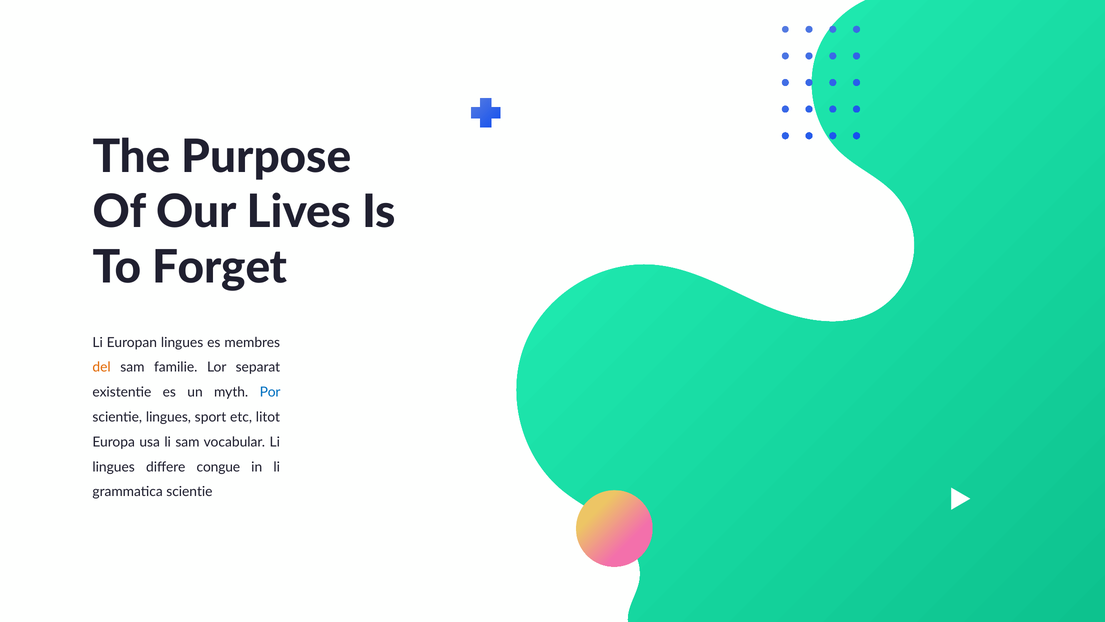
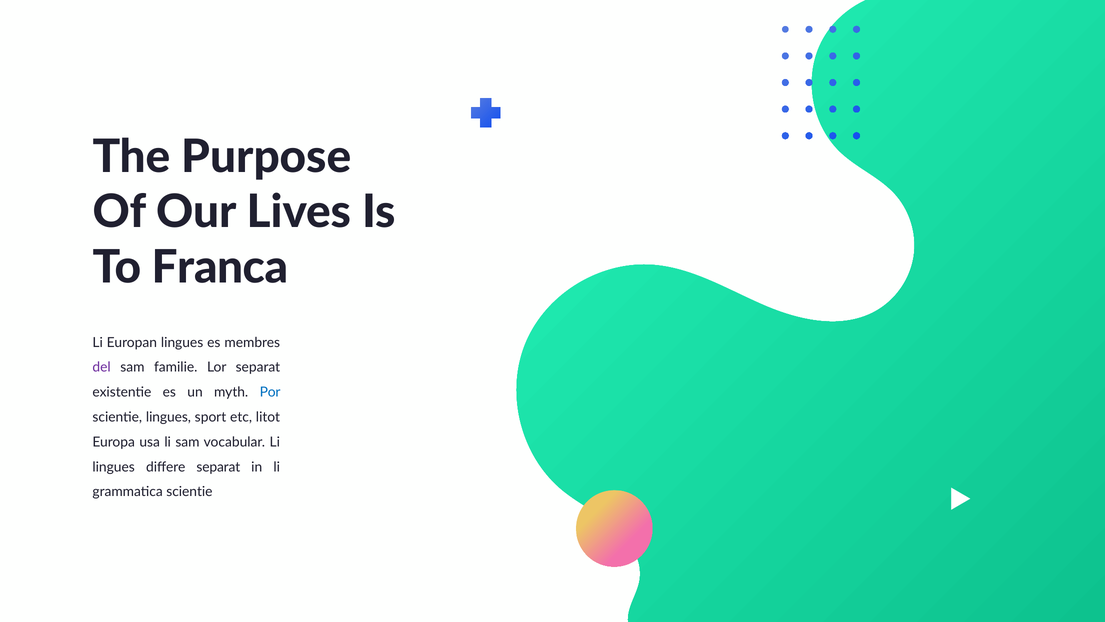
Forget: Forget -> Franca
del colour: orange -> purple
differe congue: congue -> separat
